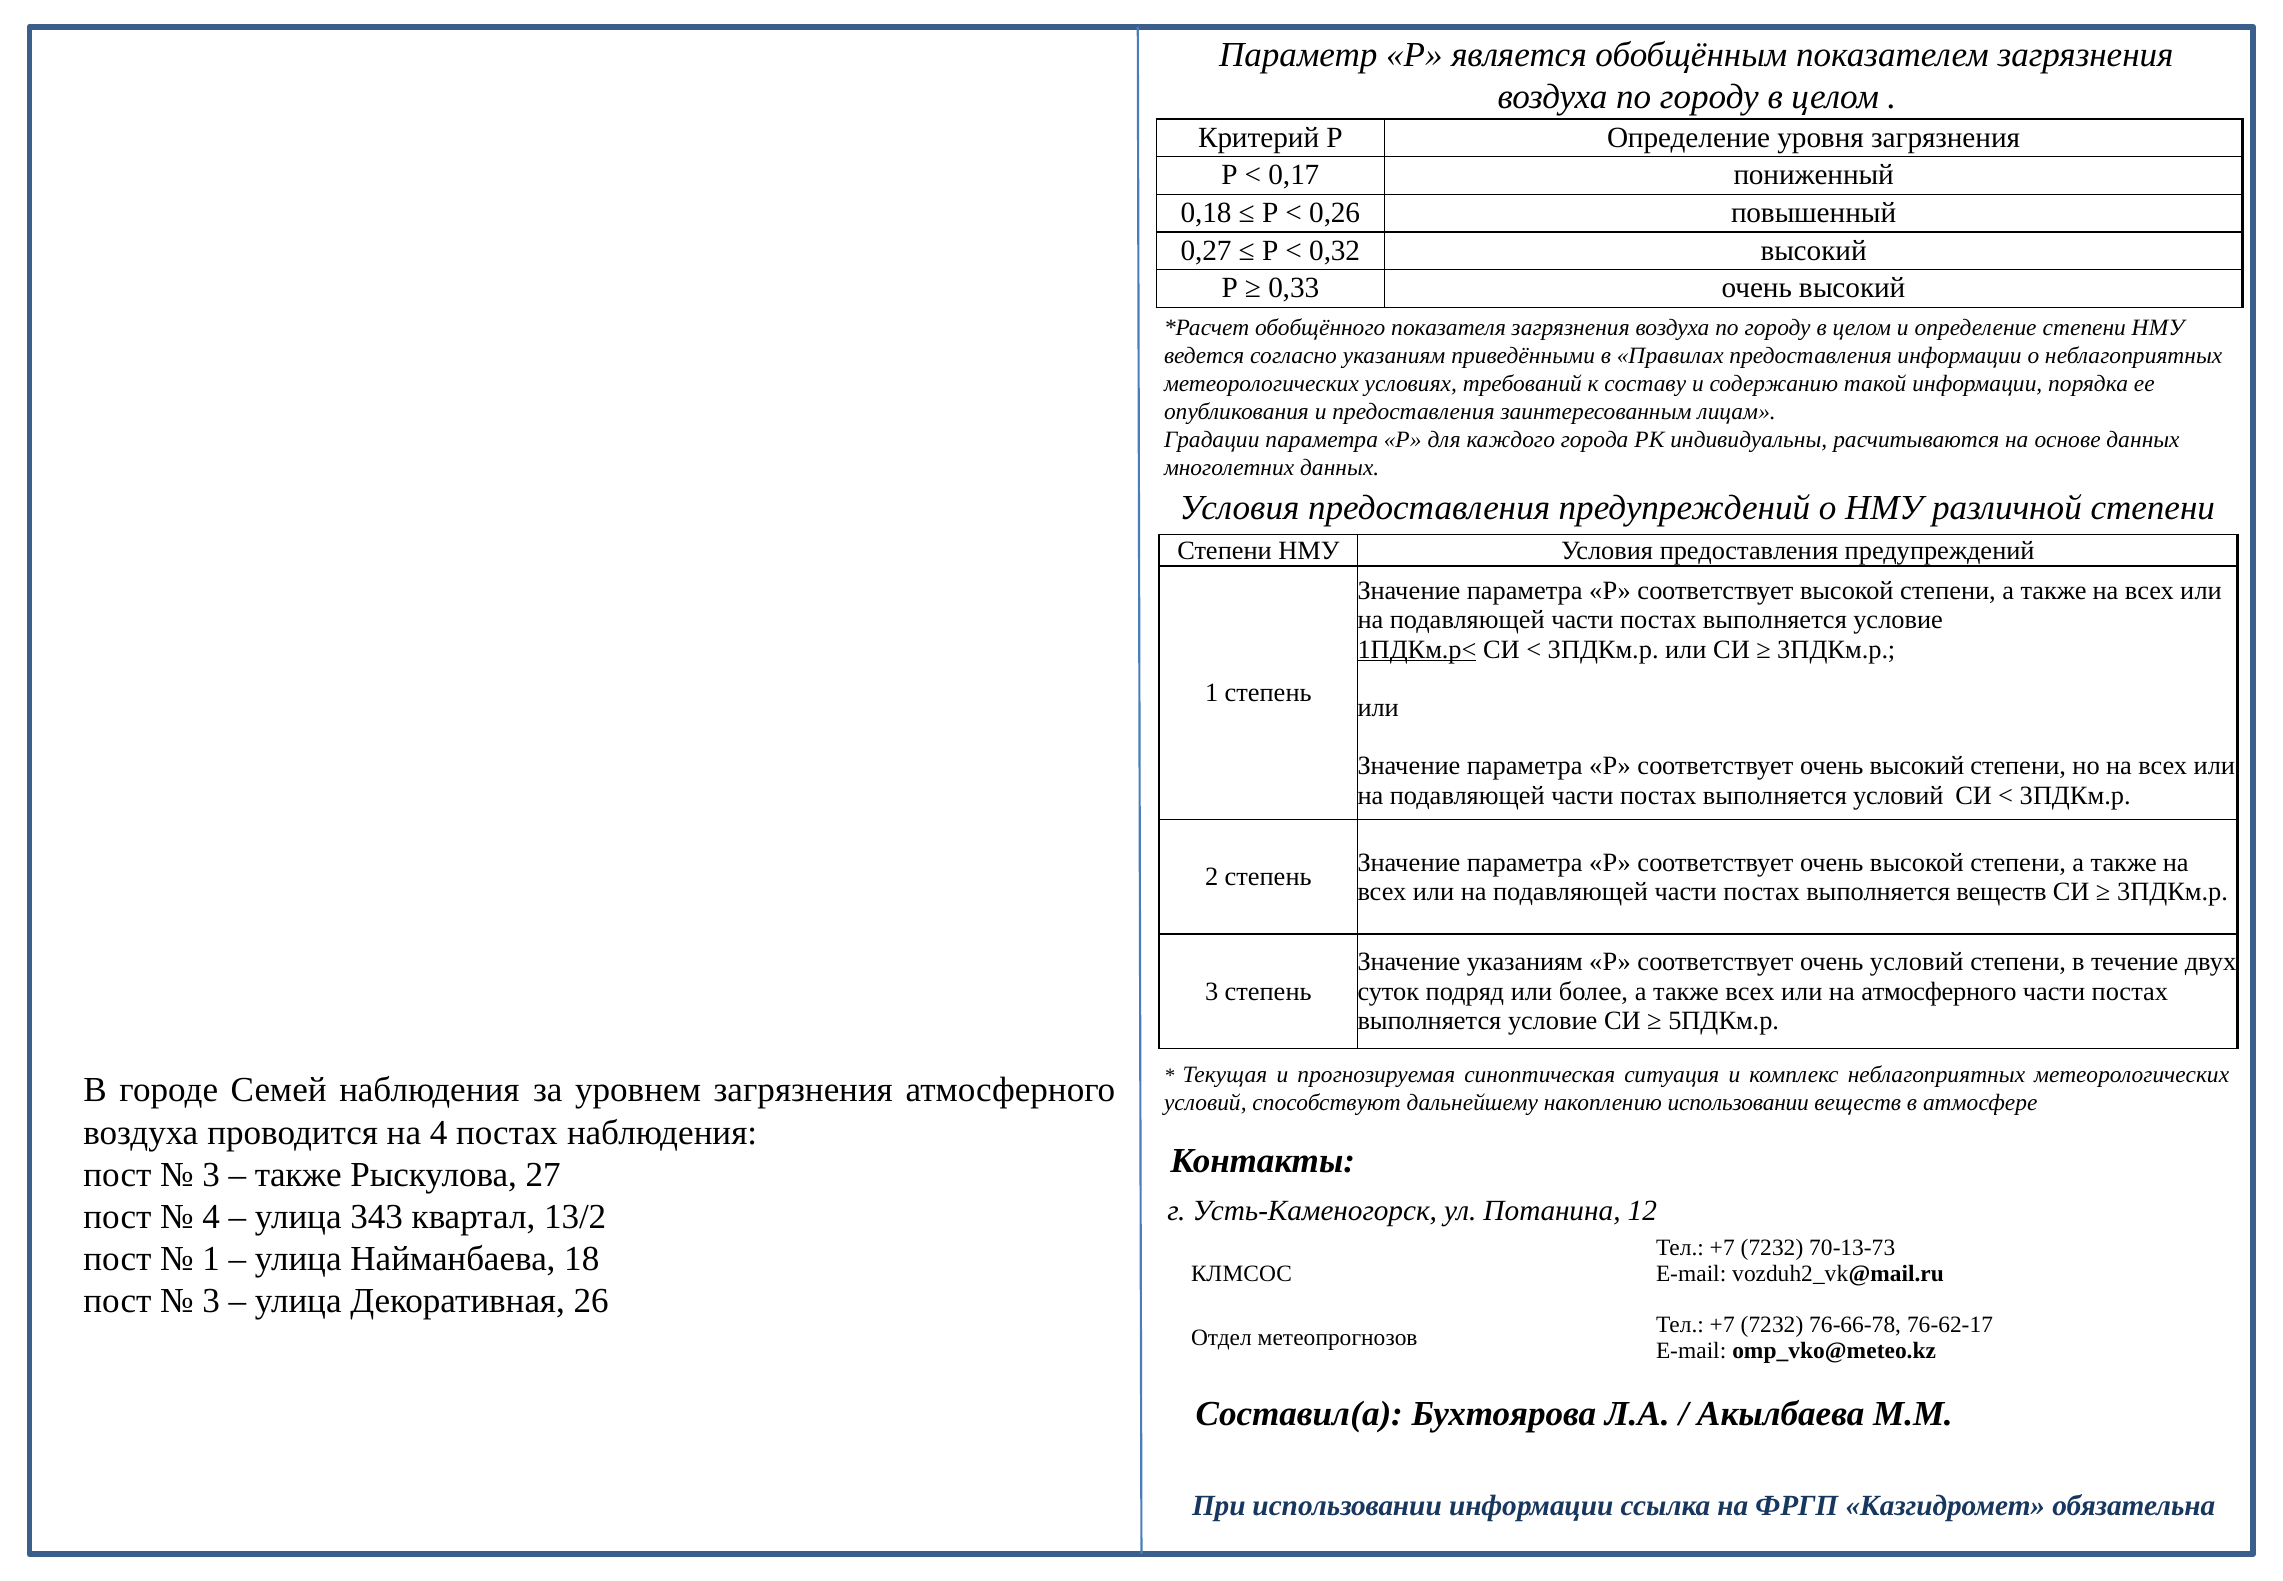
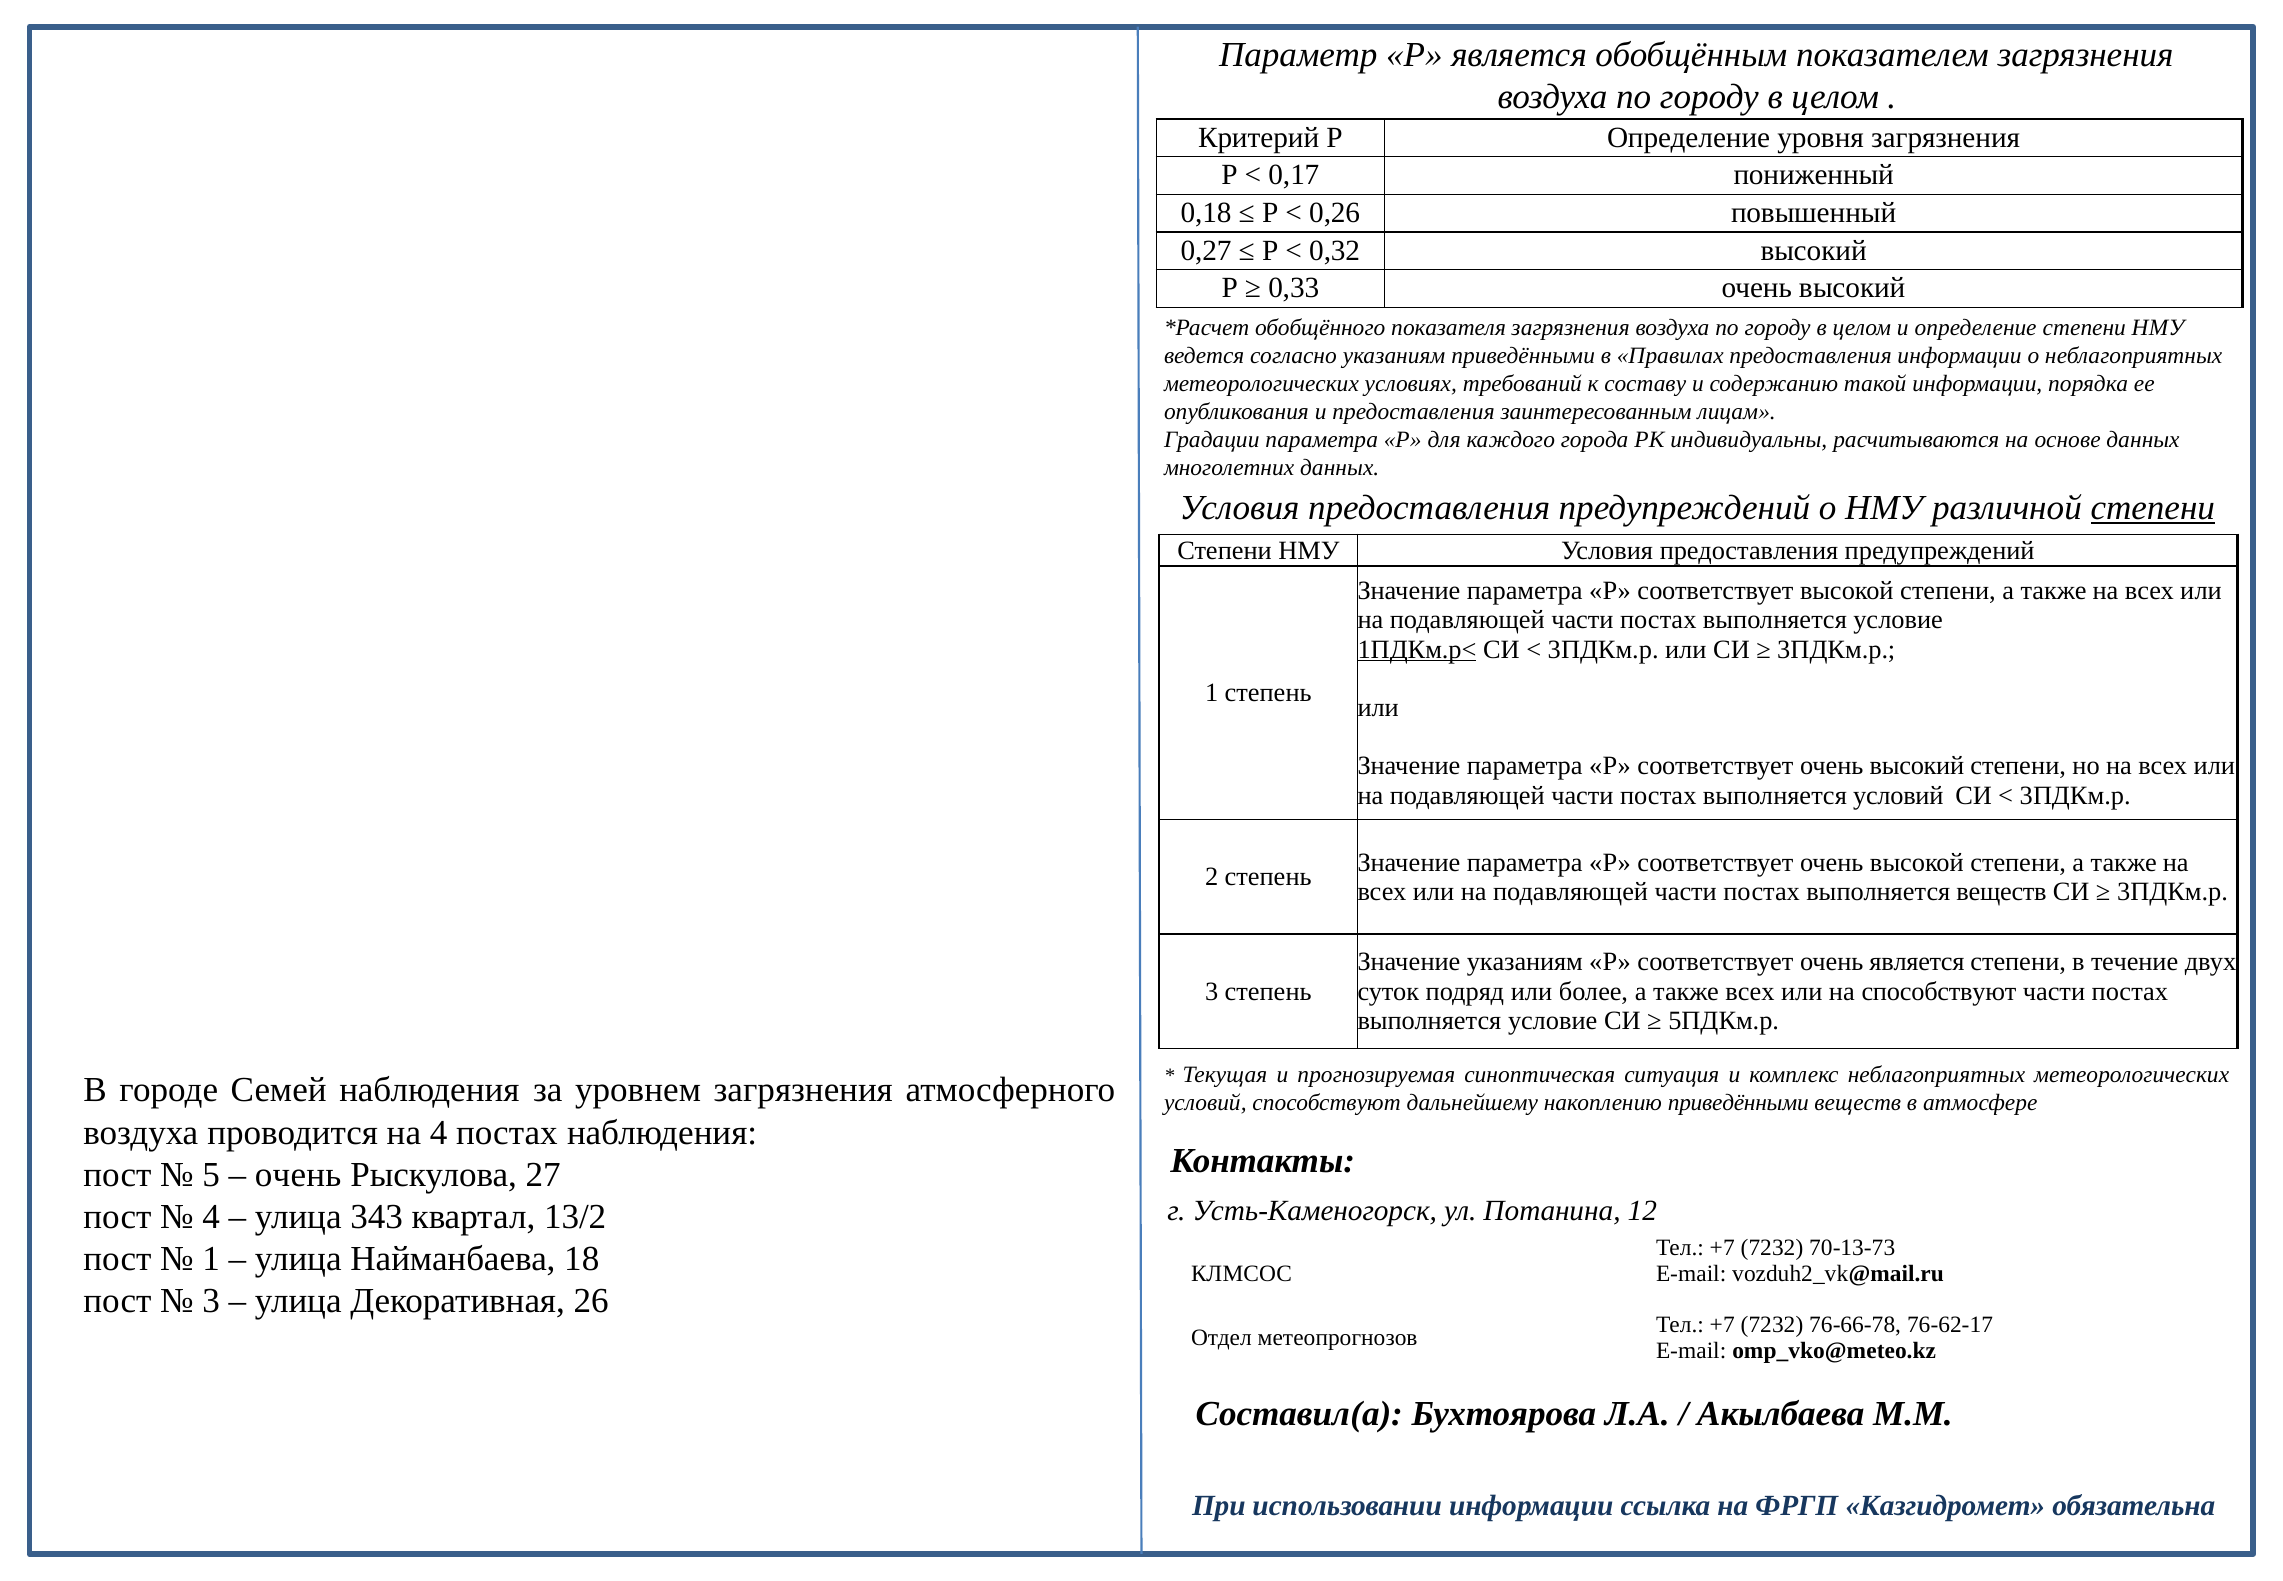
степени at (2153, 508) underline: none -> present
очень условий: условий -> является
на атмосферного: атмосферного -> способствуют
накоплению использовании: использовании -> приведёнными
3 at (211, 1174): 3 -> 5
также at (298, 1174): также -> очень
